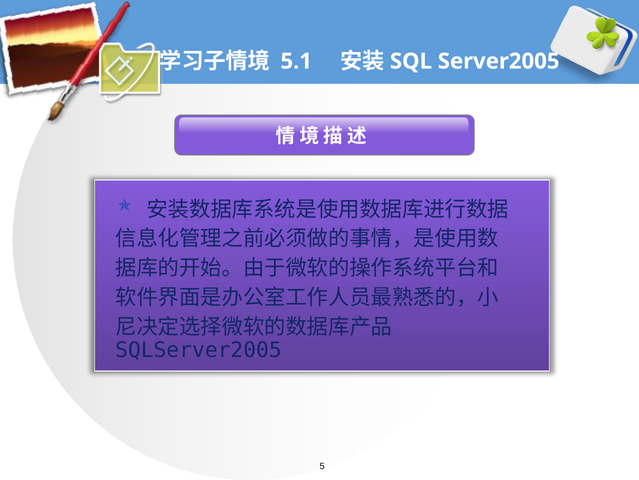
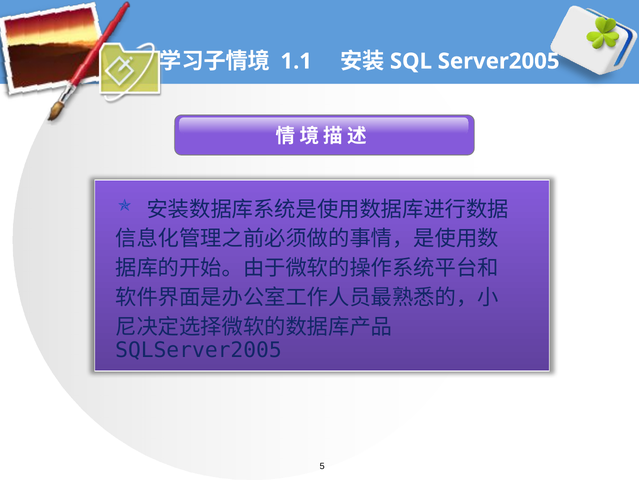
5.1: 5.1 -> 1.1
